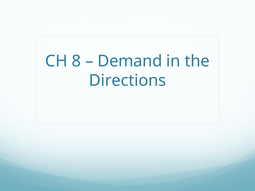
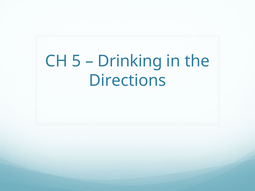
8: 8 -> 5
Demand: Demand -> Drinking
